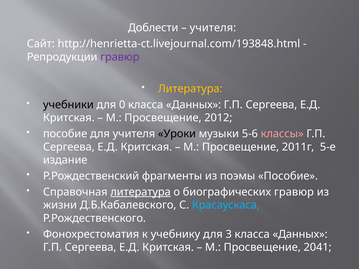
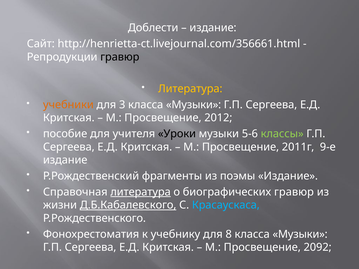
учителя at (213, 28): учителя -> издание
http://henrietta-ct.livejournal.com/193848.html: http://henrietta-ct.livejournal.com/193848.html -> http://henrietta-ct.livejournal.com/356661.html
гравюр at (120, 57) colour: purple -> black
учебники colour: black -> orange
0: 0 -> 3
Данных at (194, 105): Данных -> Музыки
классы colour: pink -> light green
5-е: 5-е -> 9-е
поэмы Пособие: Пособие -> Издание
Д.Б.Кабалевского underline: none -> present
3: 3 -> 8
Данных at (300, 234): Данных -> Музыки
2041: 2041 -> 2092
